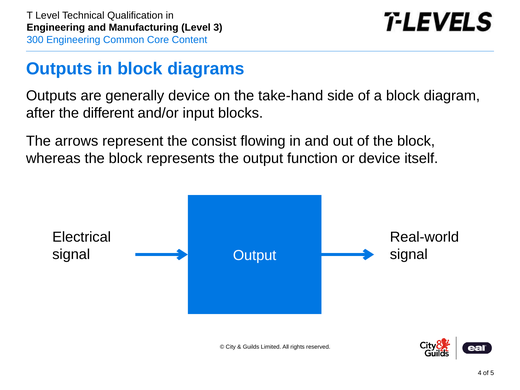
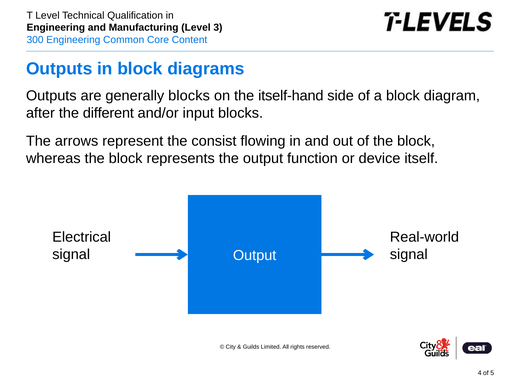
generally device: device -> blocks
take-hand: take-hand -> itself-hand
